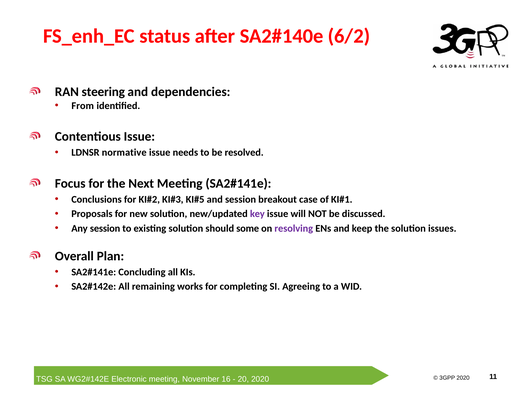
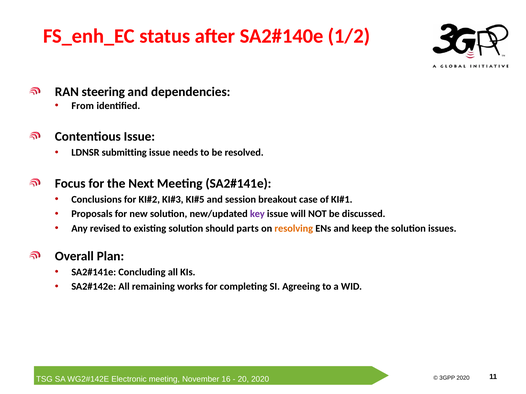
6/2: 6/2 -> 1/2
normative: normative -> submitting
Any session: session -> revised
some: some -> parts
resolving colour: purple -> orange
